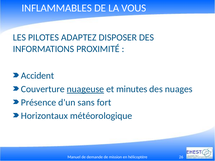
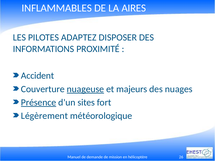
VOUS: VOUS -> AIRES
minutes: minutes -> majeurs
Présence underline: none -> present
sans: sans -> sites
Horizontaux: Horizontaux -> Légèrement
